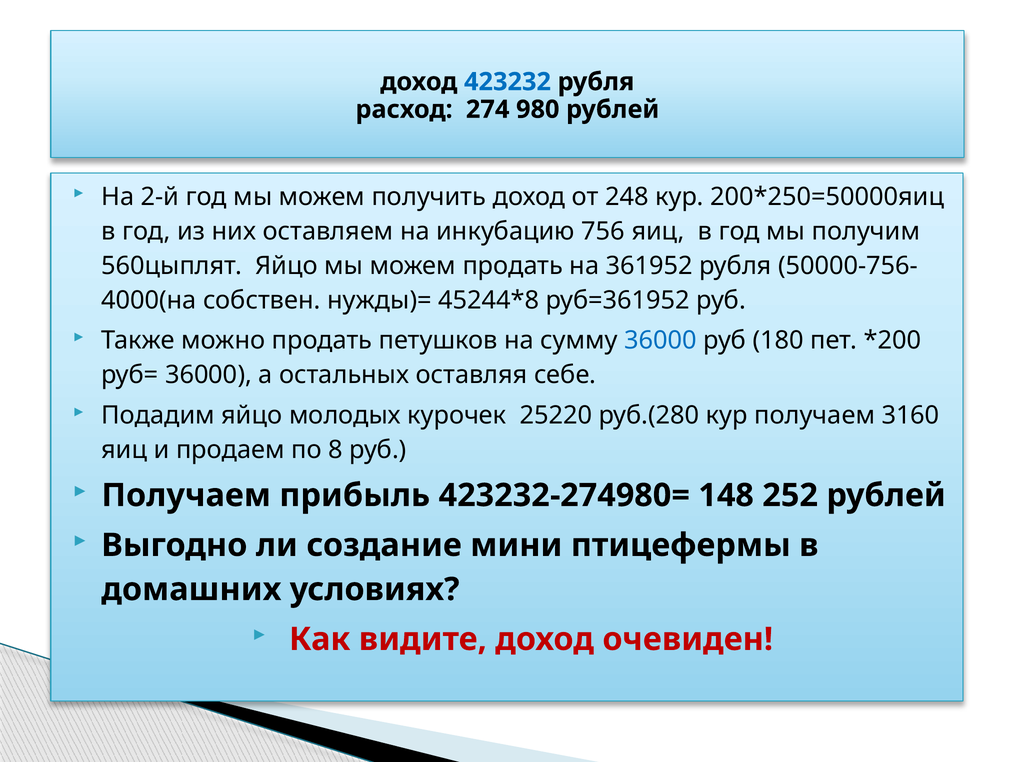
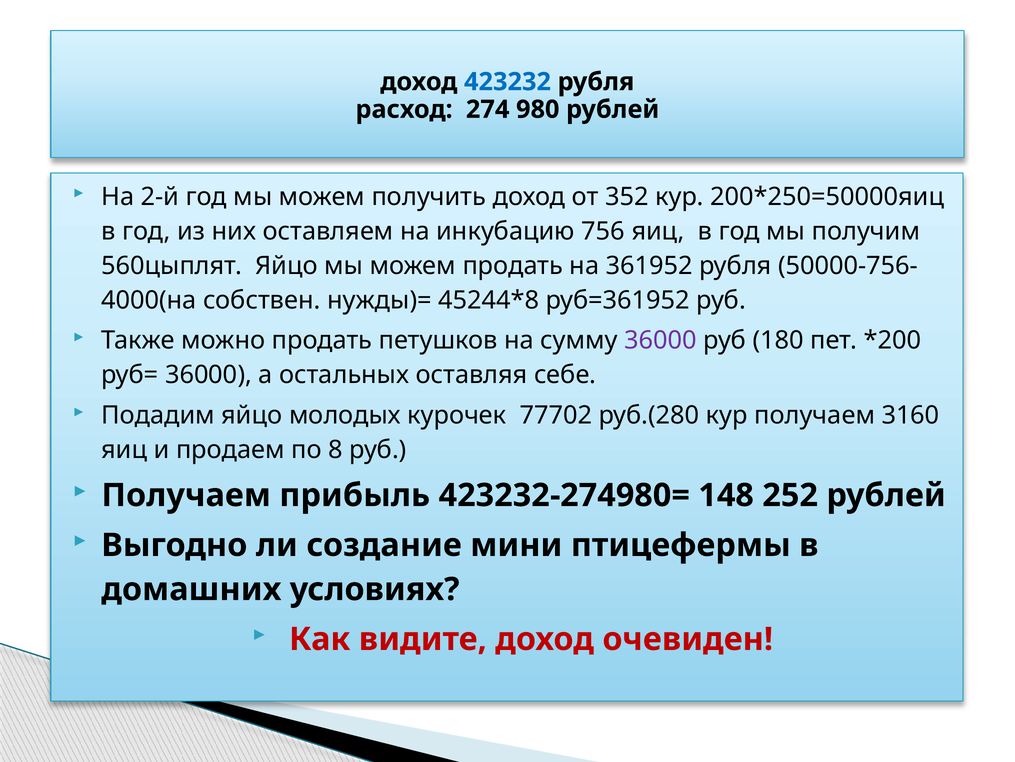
248: 248 -> 352
36000 at (661, 340) colour: blue -> purple
25220: 25220 -> 77702
